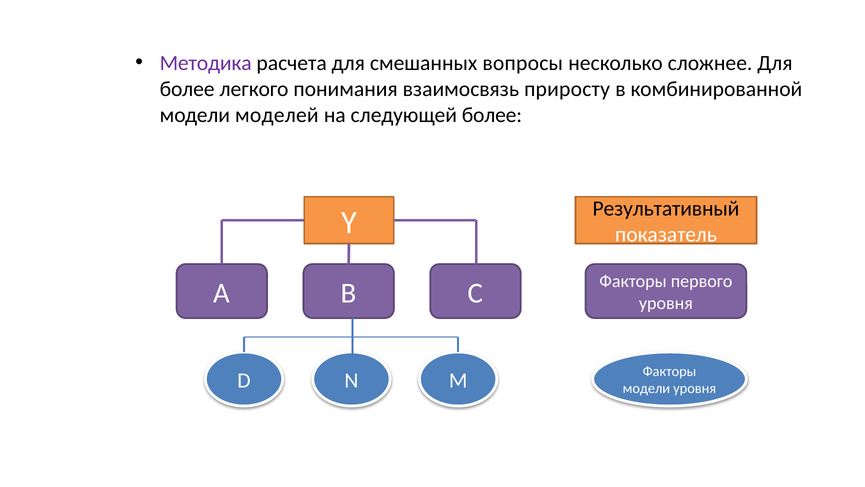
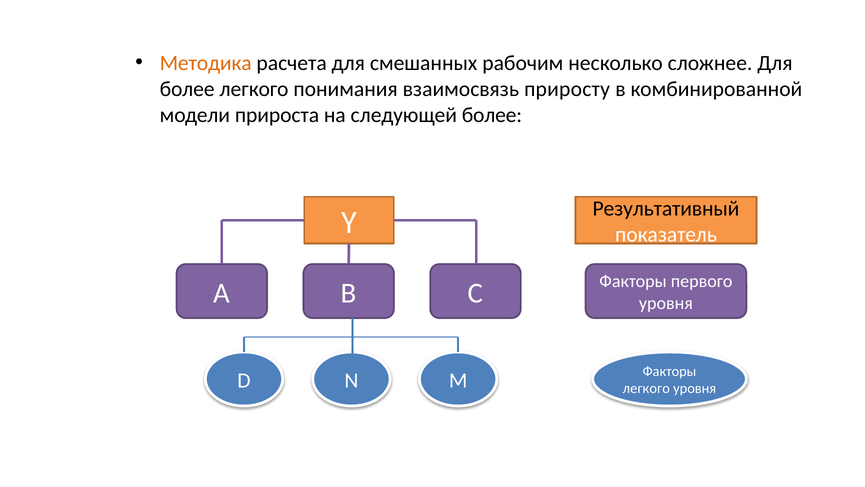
Методика colour: purple -> orange
вопросы: вопросы -> рабочим
моделей: моделей -> прироста
модели at (646, 388): модели -> легкого
